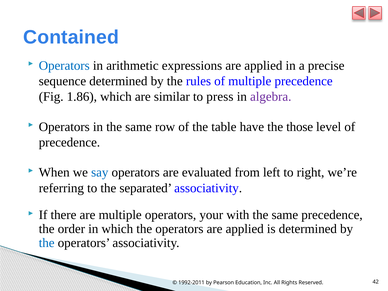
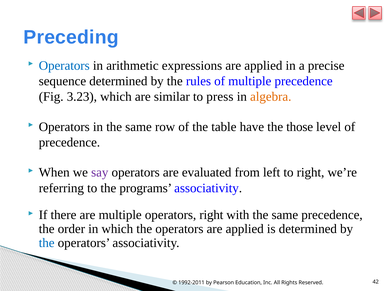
Contained: Contained -> Preceding
1.86: 1.86 -> 3.23
algebra colour: purple -> orange
say colour: blue -> purple
separated: separated -> programs
operators your: your -> right
